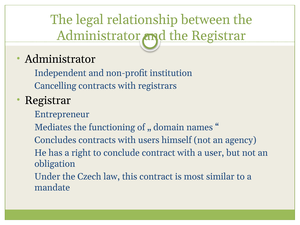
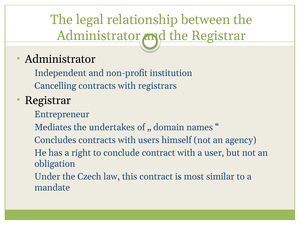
functioning: functioning -> undertakes
